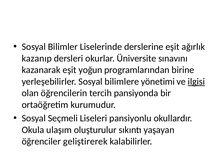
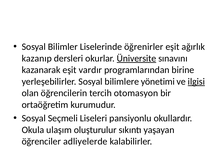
derslerine: derslerine -> öğrenirler
Üniversite underline: none -> present
yoğun: yoğun -> vardır
pansiyonda: pansiyonda -> otomasyon
geliştirerek: geliştirerek -> adliyelerde
